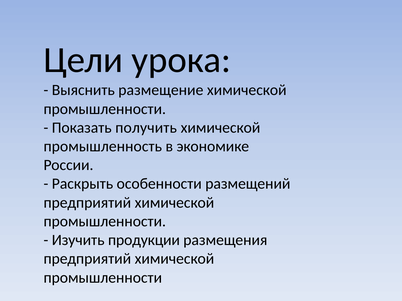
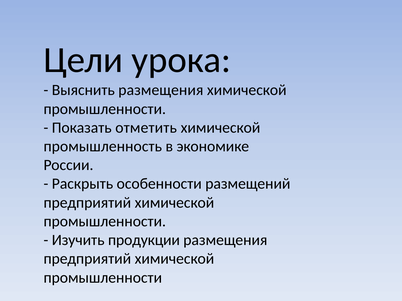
Выяснить размещение: размещение -> размещения
получить: получить -> отметить
